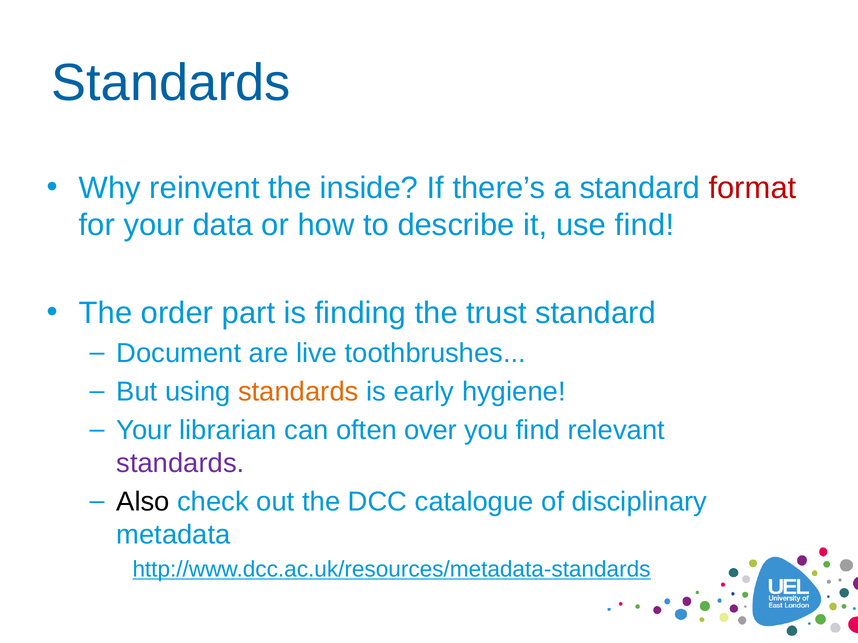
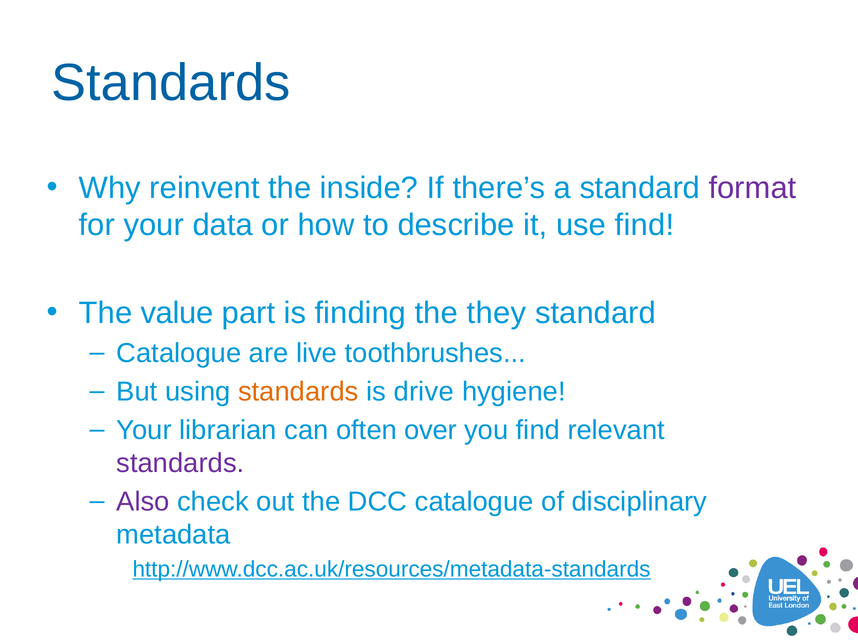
format colour: red -> purple
order: order -> value
trust: trust -> they
Document at (179, 354): Document -> Catalogue
early: early -> drive
Also colour: black -> purple
